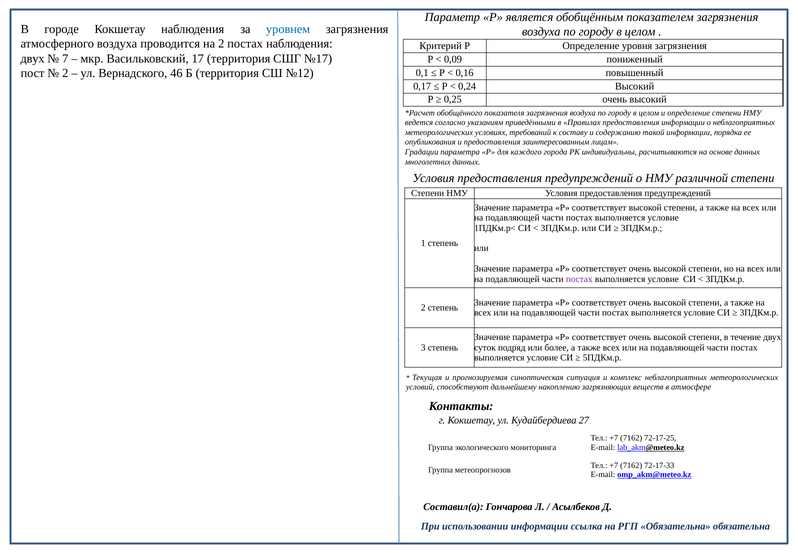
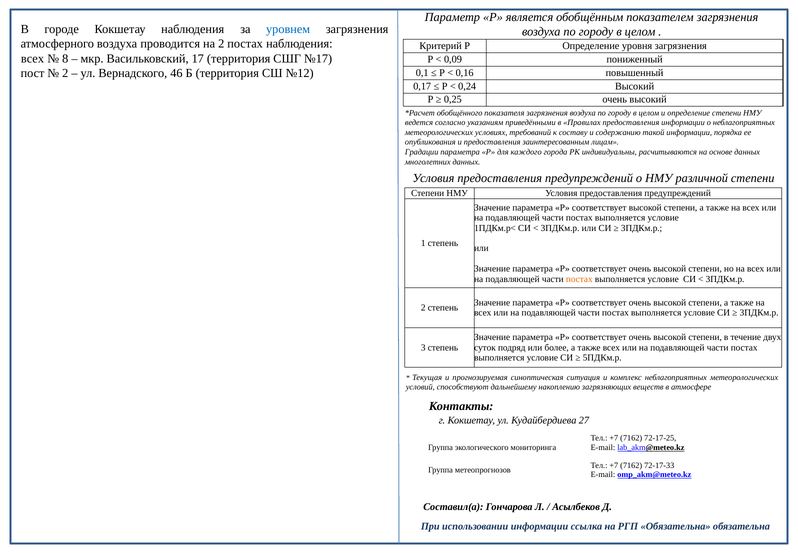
двух at (33, 59): двух -> всех
7: 7 -> 8
постах at (579, 279) colour: purple -> orange
